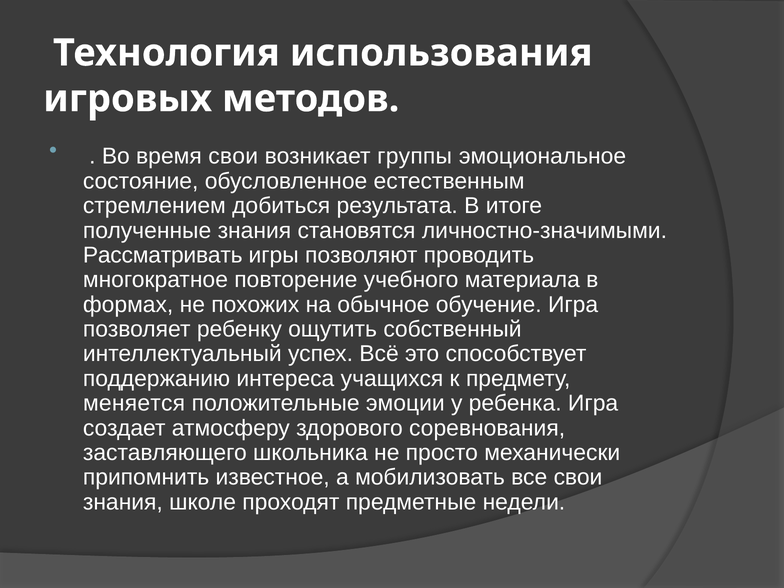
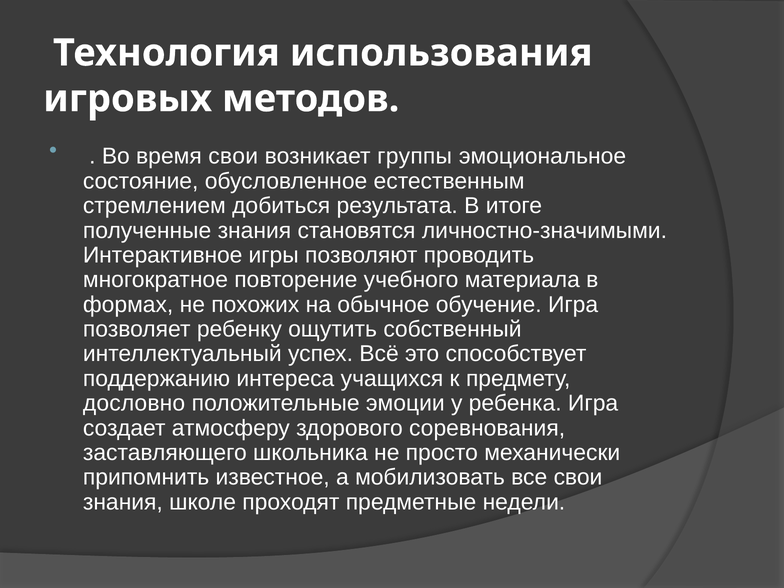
Рассматривать: Рассматривать -> Интерактивное
меняется: меняется -> дословно
